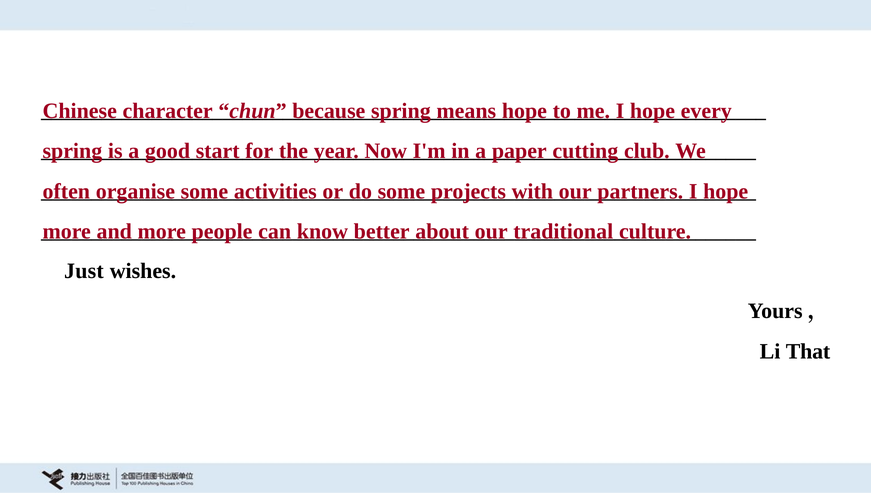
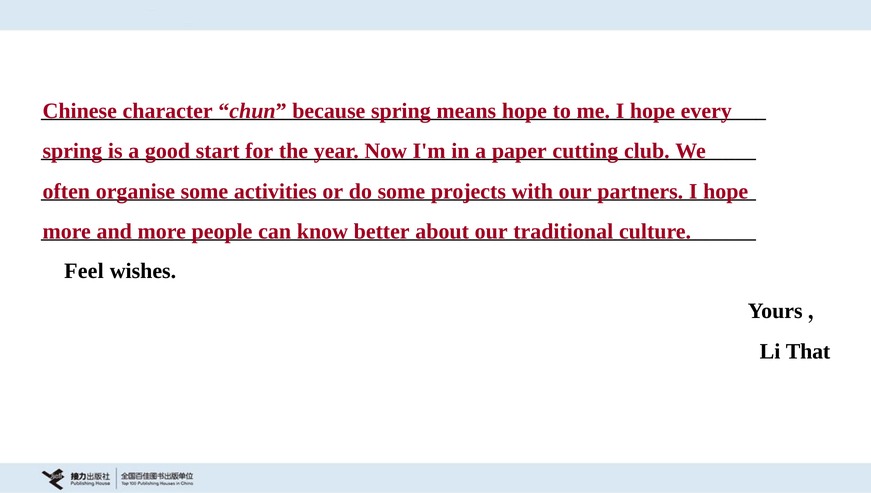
Just: Just -> Feel
